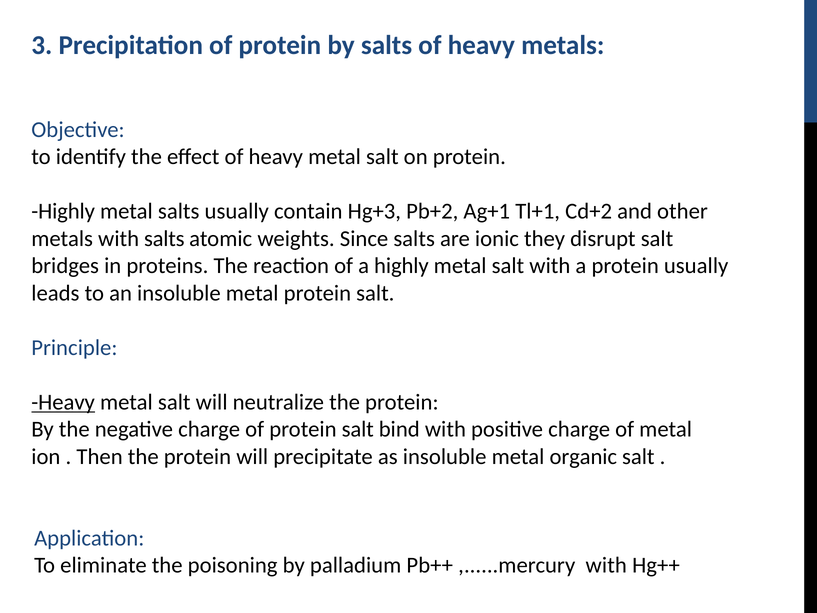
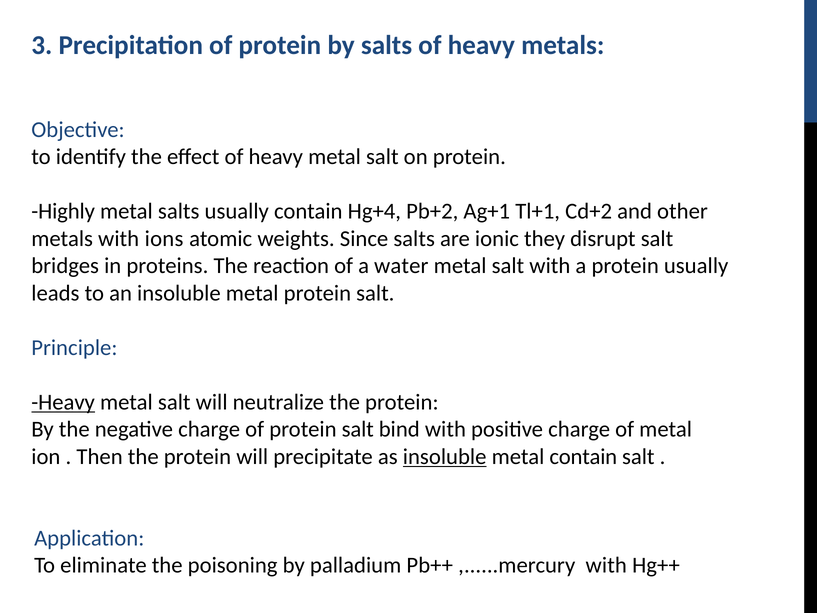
Hg+3: Hg+3 -> Hg+4
with salts: salts -> ions
a highly: highly -> water
insoluble at (445, 456) underline: none -> present
metal organic: organic -> contain
